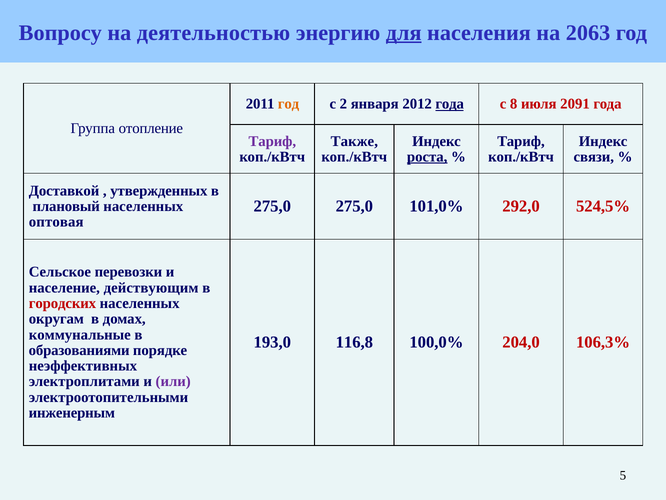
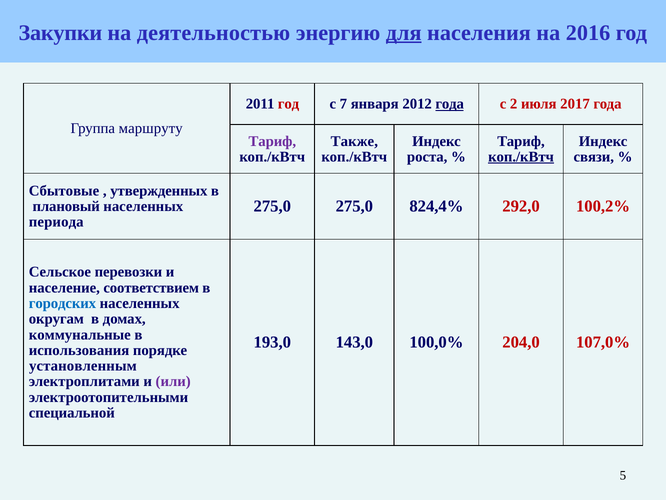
Вопросу: Вопросу -> Закупки
2063: 2063 -> 2016
год at (288, 104) colour: orange -> red
2: 2 -> 7
8: 8 -> 2
2091: 2091 -> 2017
отопление: отопление -> маршруту
роста underline: present -> none
коп./кВтч at (521, 157) underline: none -> present
Доставкой: Доставкой -> Сбытовые
101,0%: 101,0% -> 824,4%
524,5%: 524,5% -> 100,2%
оптовая: оптовая -> периода
действующим: действующим -> соответствием
городских colour: red -> blue
116,8: 116,8 -> 143,0
106,3%: 106,3% -> 107,0%
образованиями: образованиями -> использования
неэффективных: неэффективных -> установленным
инженерным: инженерным -> специальной
